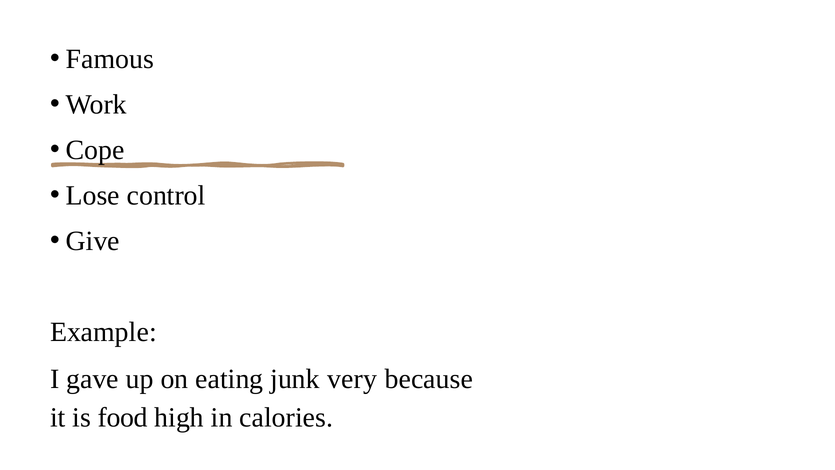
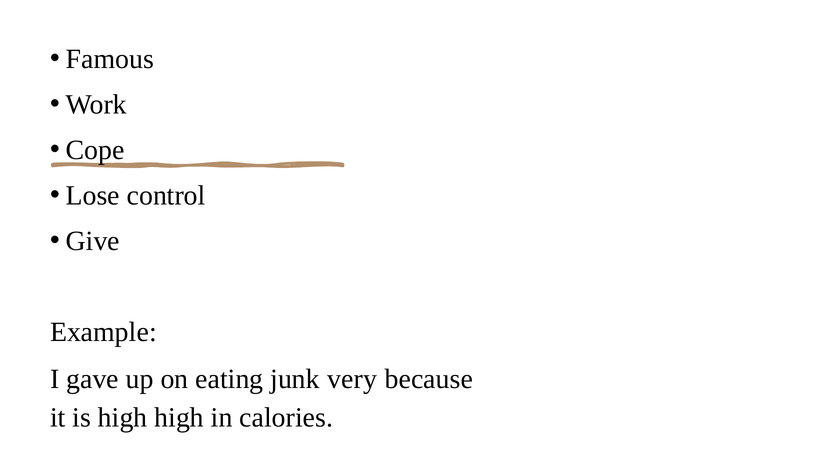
is food: food -> high
